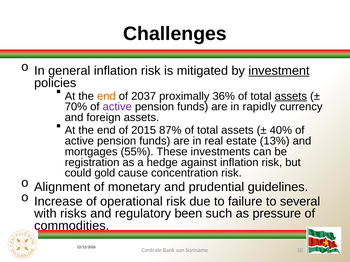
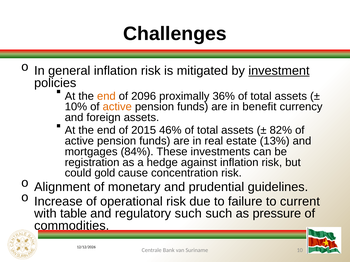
2037: 2037 -> 2096
assets at (291, 96) underline: present -> none
70%: 70% -> 10%
active at (117, 107) colour: purple -> orange
rapidly: rapidly -> benefit
87%: 87% -> 46%
40%: 40% -> 82%
55%: 55% -> 84%
several: several -> current
risks: risks -> table
regulatory been: been -> such
